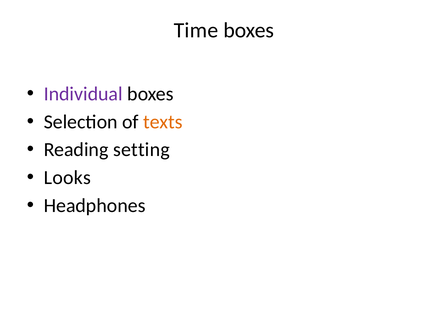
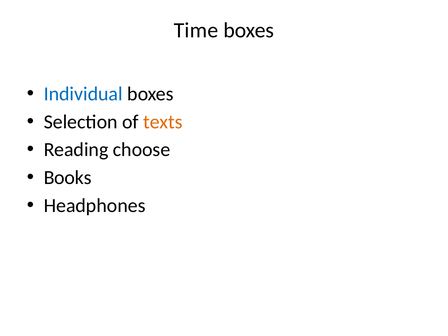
Individual colour: purple -> blue
setting: setting -> choose
Looks: Looks -> Books
